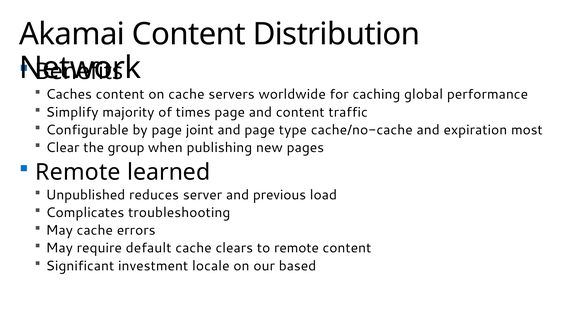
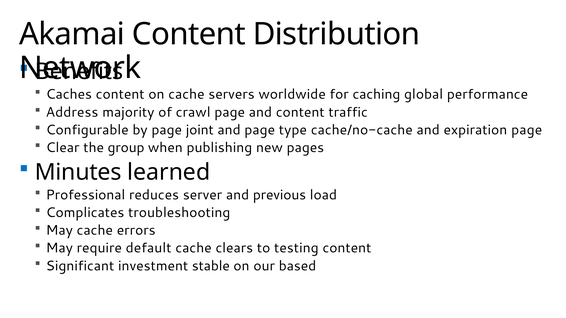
Simplify: Simplify -> Address
times: times -> crawl
expiration most: most -> page
Remote at (78, 172): Remote -> Minutes
Unpublished: Unpublished -> Professional
to remote: remote -> testing
locale: locale -> stable
